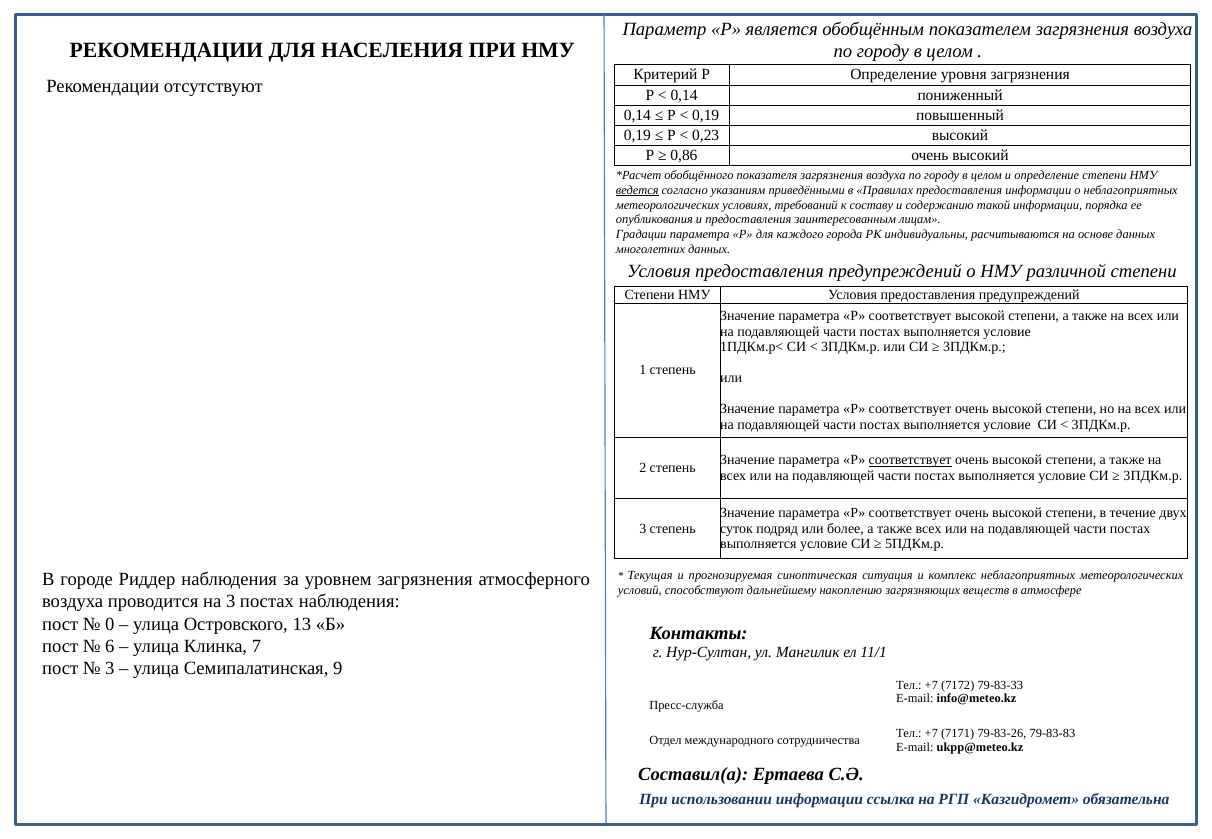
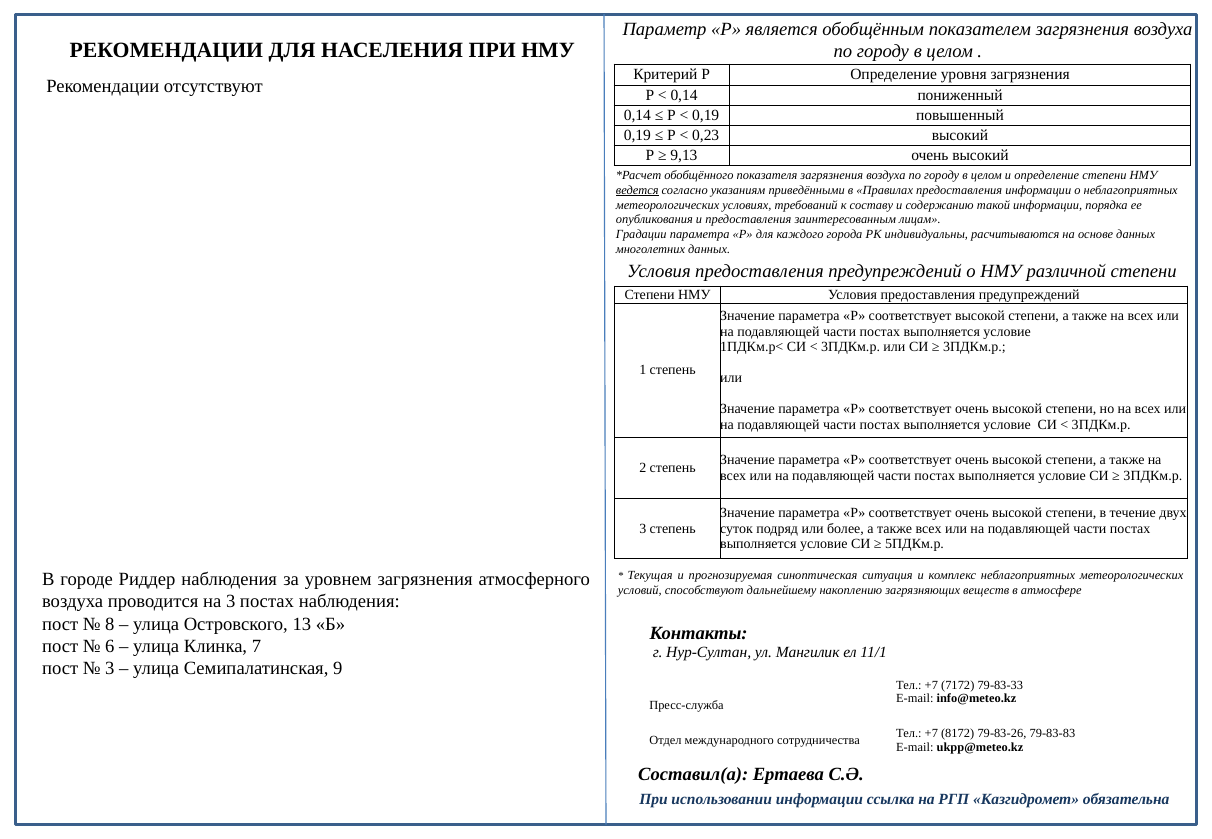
0,86: 0,86 -> 9,13
соответствует at (910, 460) underline: present -> none
0: 0 -> 8
7171: 7171 -> 8172
